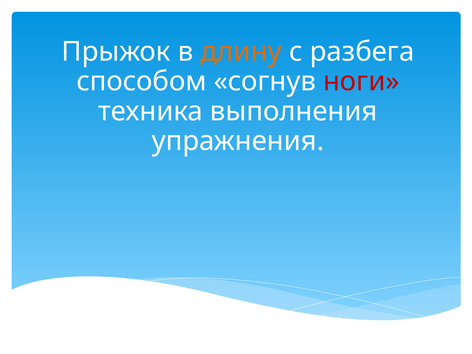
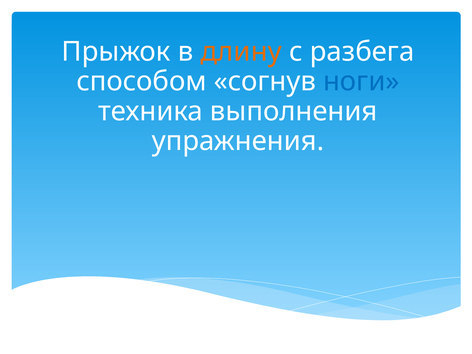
ноги colour: red -> blue
